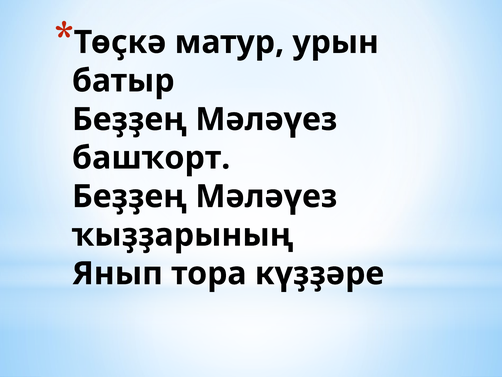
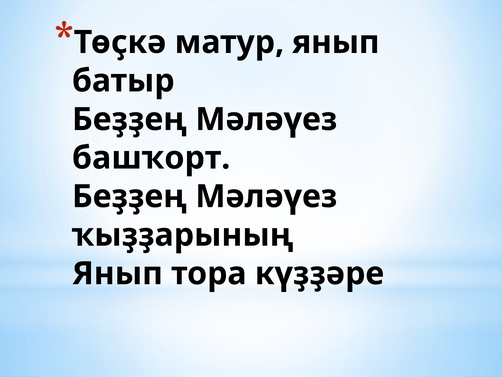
матур урын: урын -> янып
